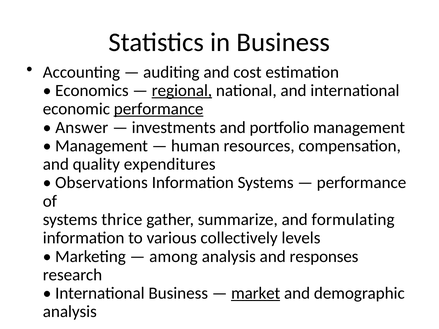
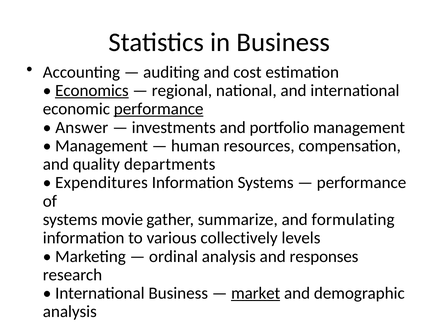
Economics underline: none -> present
regional underline: present -> none
expenditures: expenditures -> departments
Observations: Observations -> Expenditures
thrice: thrice -> movie
among: among -> ordinal
